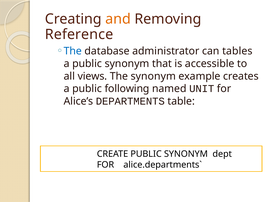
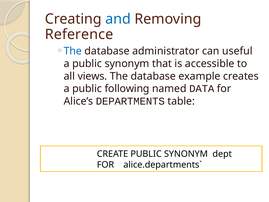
and colour: orange -> blue
tables: tables -> useful
synonym at (153, 76): synonym -> database
UNIT: UNIT -> DATA
